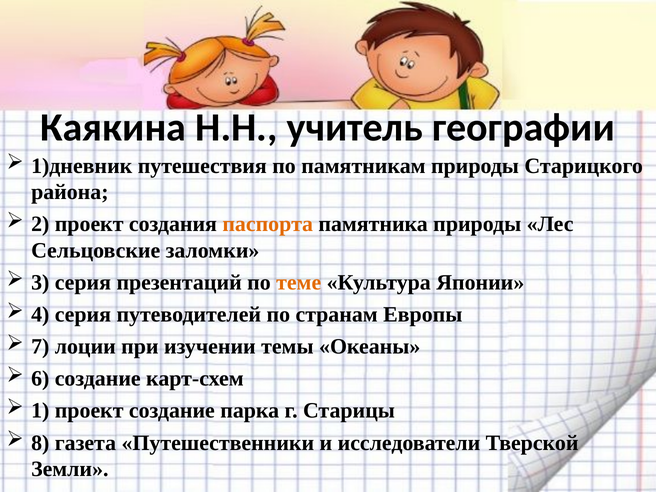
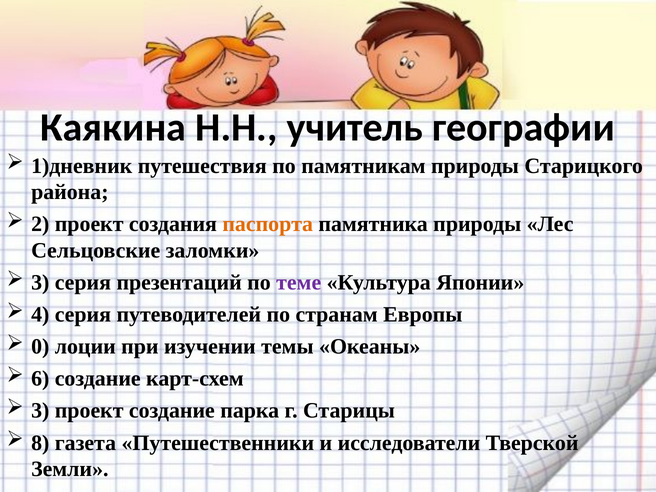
теме colour: orange -> purple
7: 7 -> 0
1 at (40, 411): 1 -> 3
